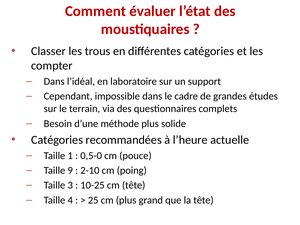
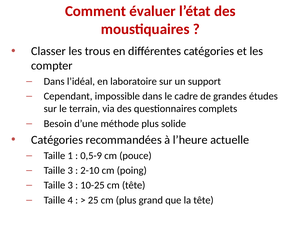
0,5-0: 0,5-0 -> 0,5-9
9 at (70, 170): 9 -> 3
